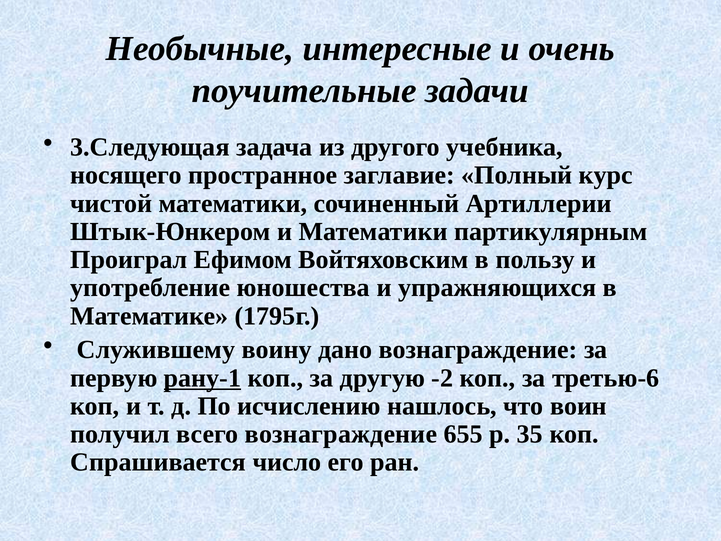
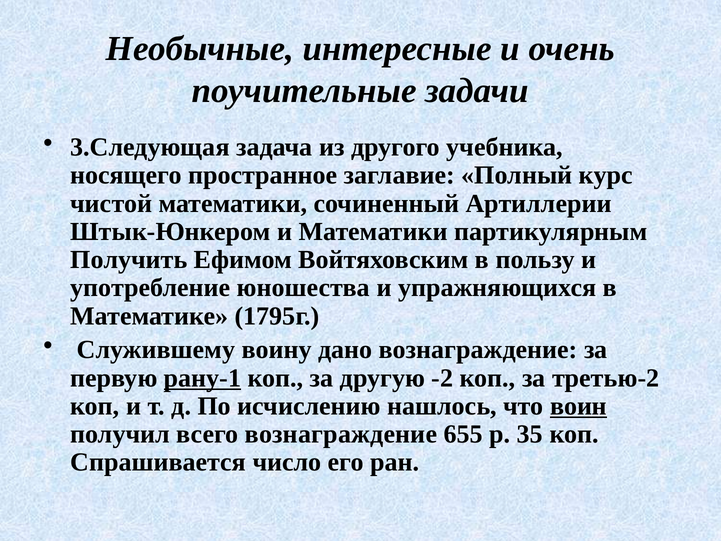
Проиграл: Проиграл -> Получить
третью-6: третью-6 -> третью-2
воин underline: none -> present
